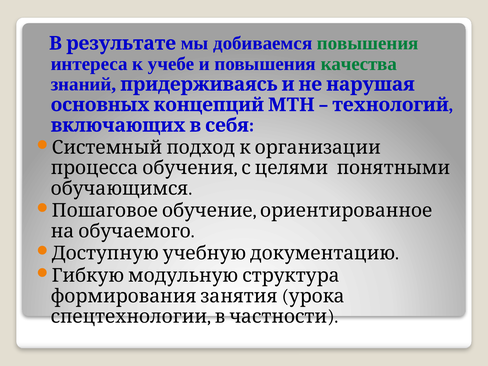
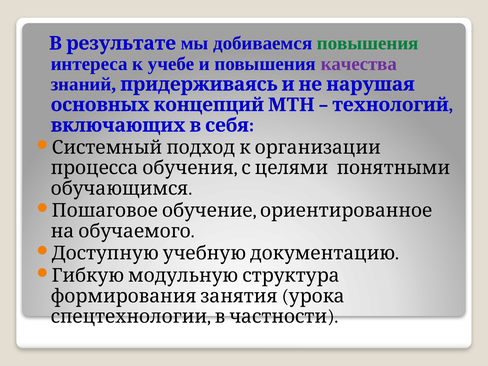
качества colour: green -> purple
